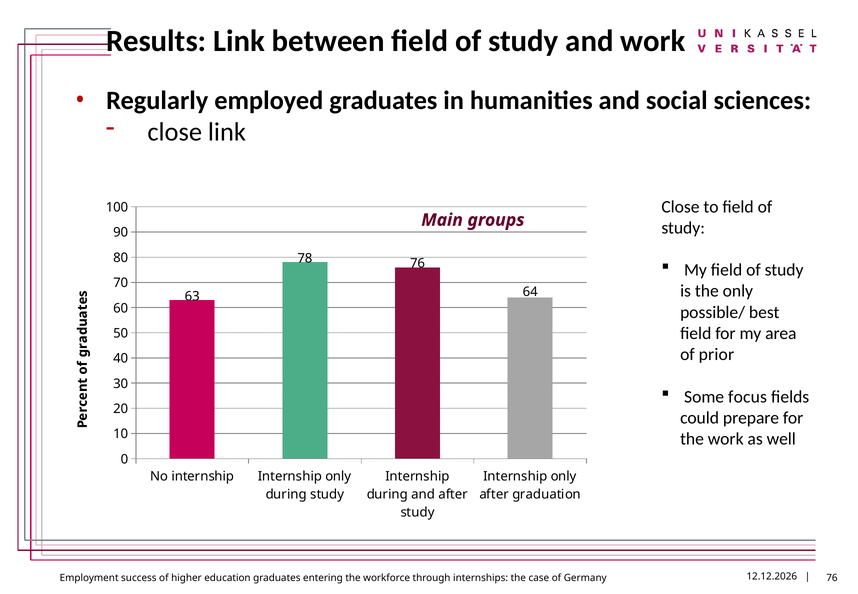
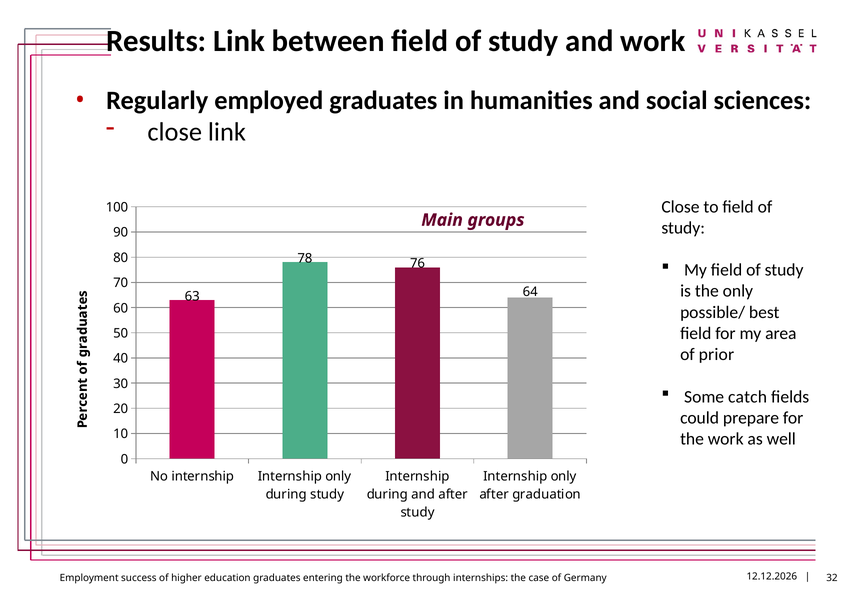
focus: focus -> catch
76 at (832, 578): 76 -> 32
